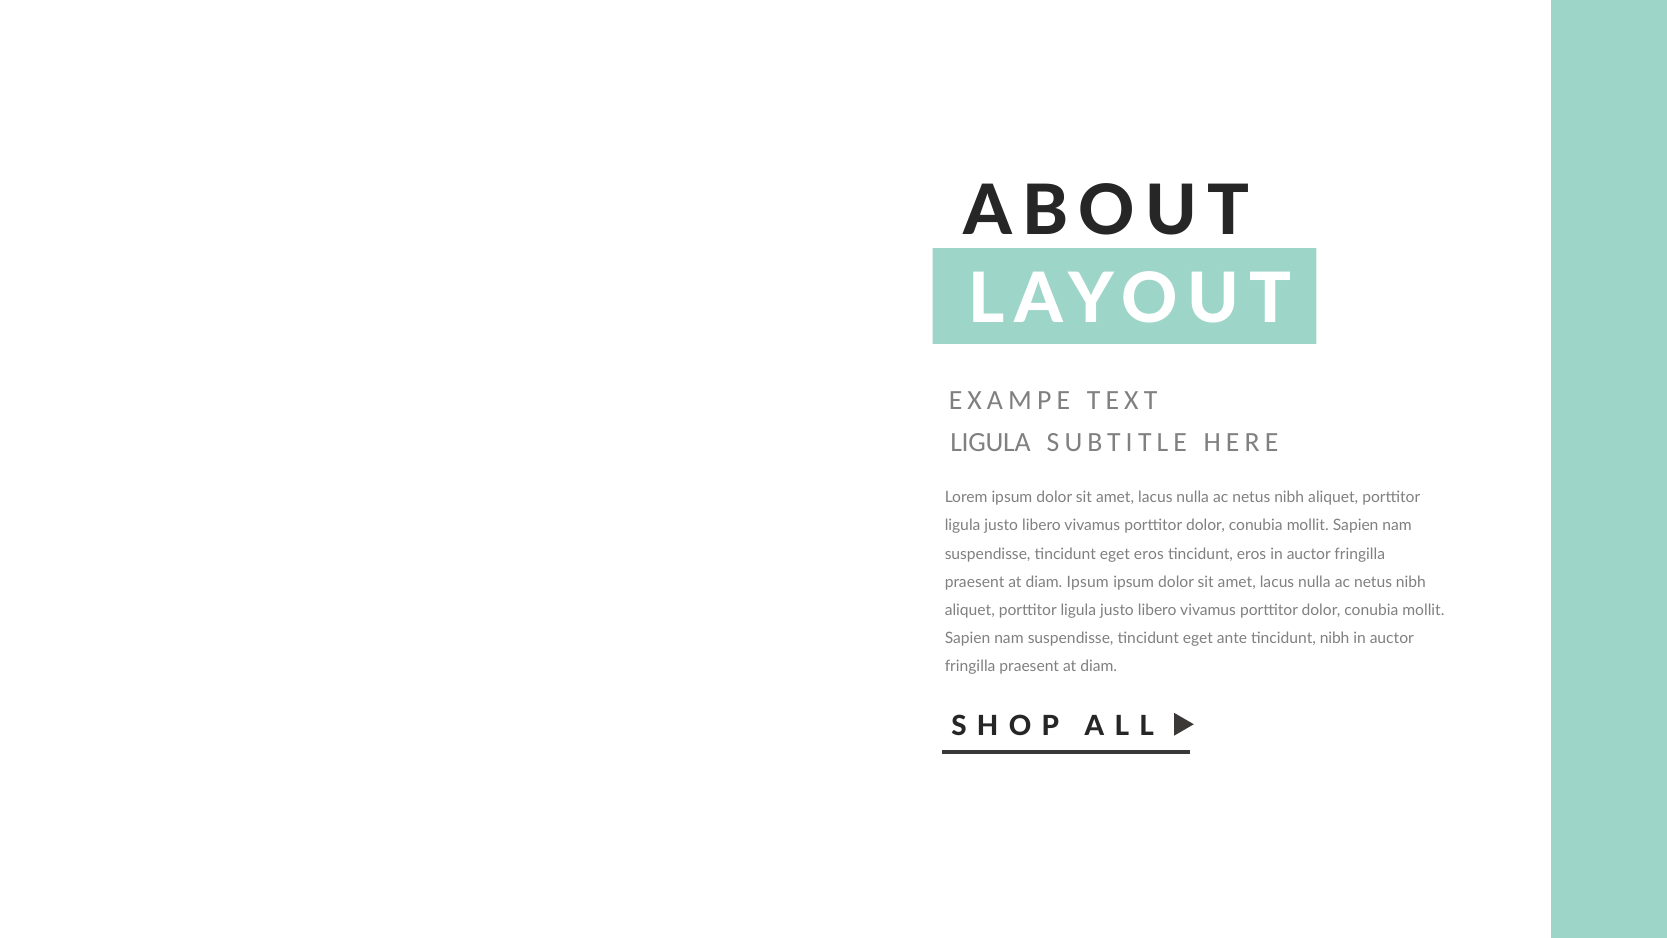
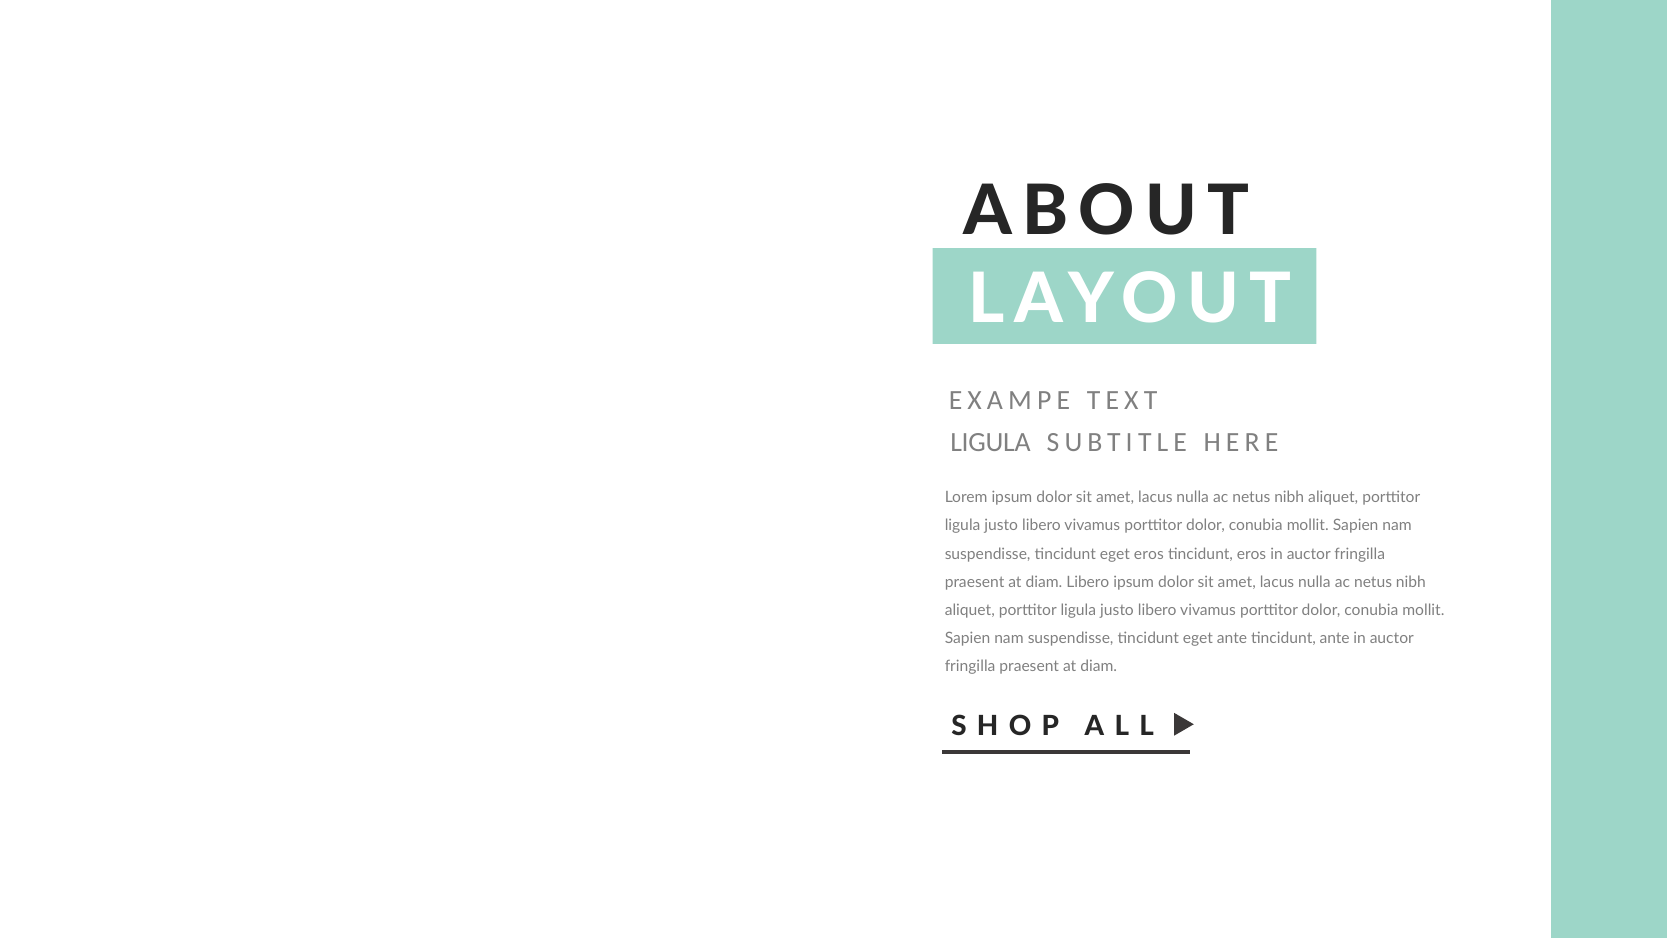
diam Ipsum: Ipsum -> Libero
tincidunt nibh: nibh -> ante
